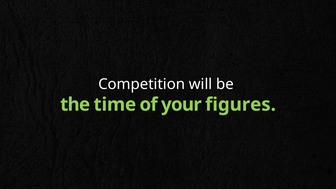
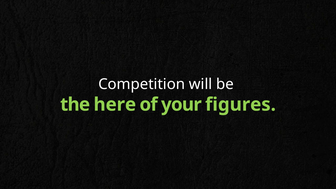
time: time -> here
